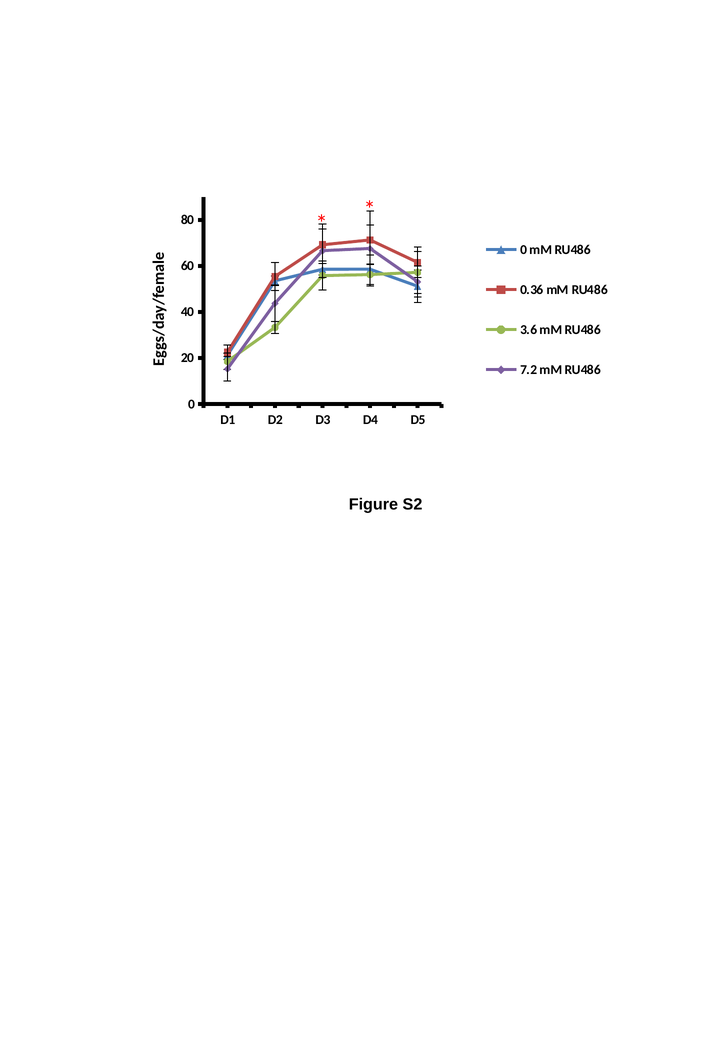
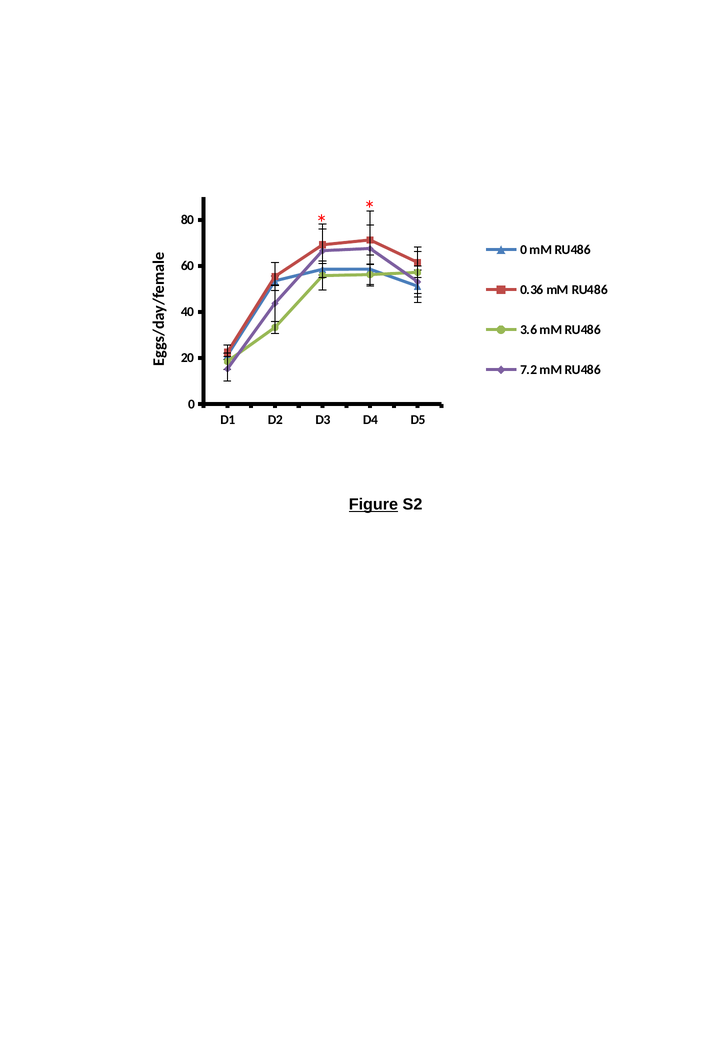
Figure underline: none -> present
